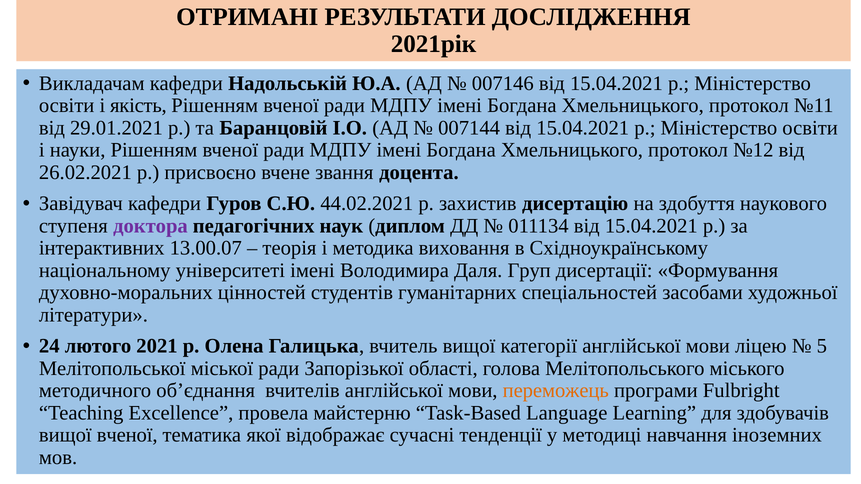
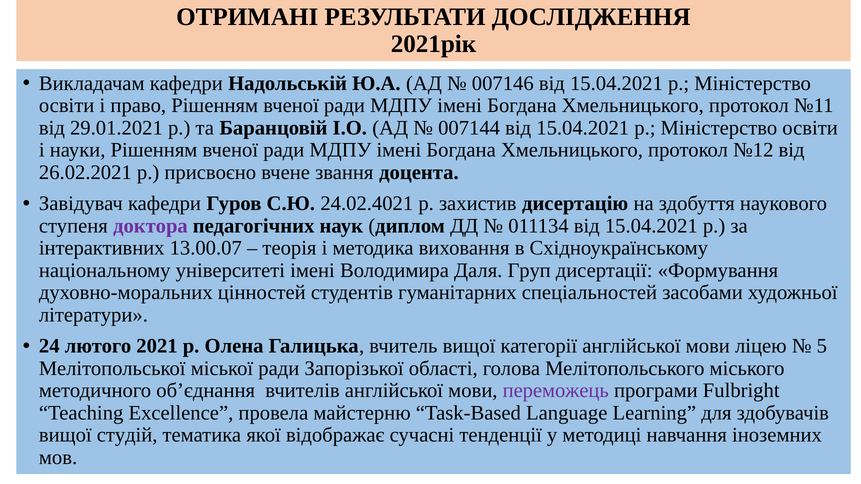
якість: якість -> право
44.02.2021: 44.02.2021 -> 24.02.4021
переможець colour: orange -> purple
вищої вченої: вченої -> студій
